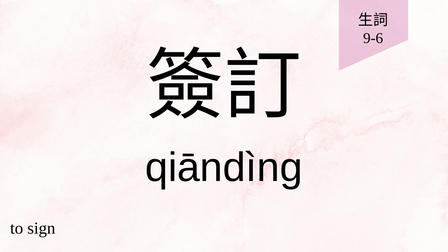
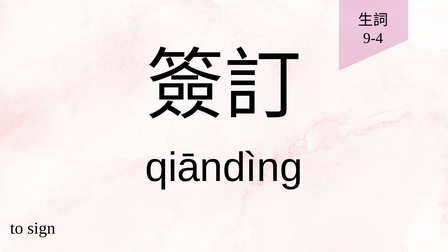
9-6: 9-6 -> 9-4
